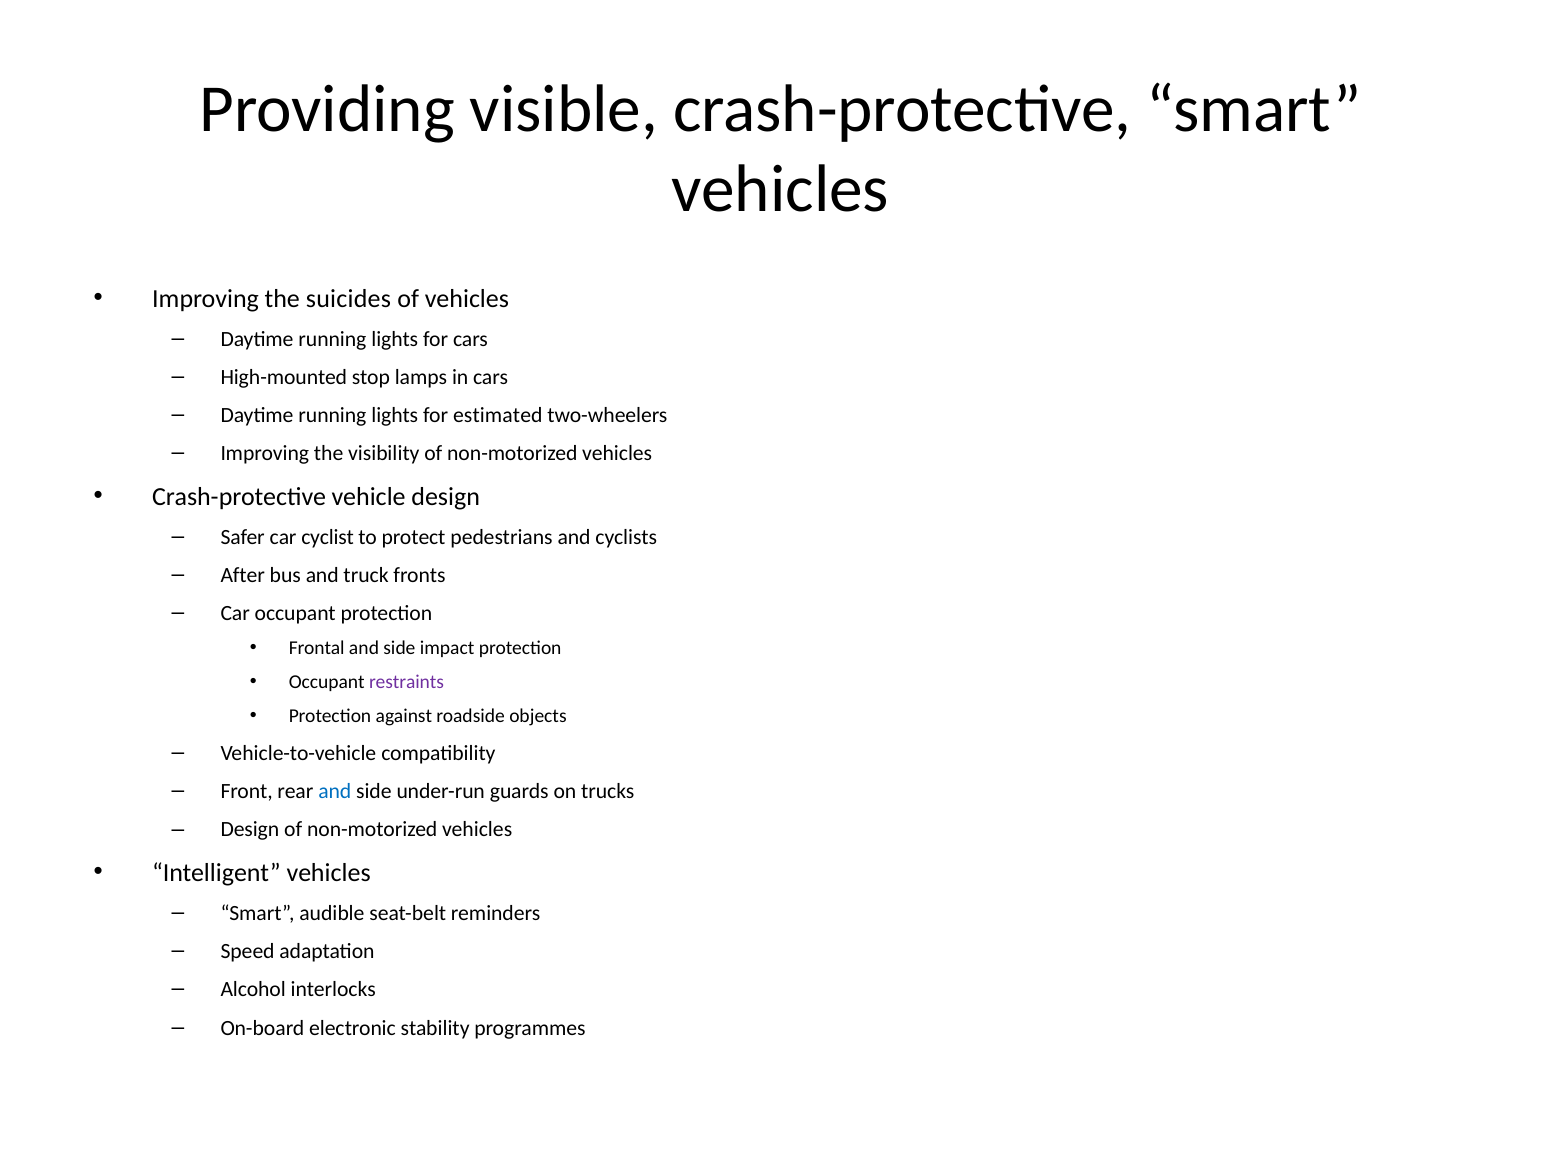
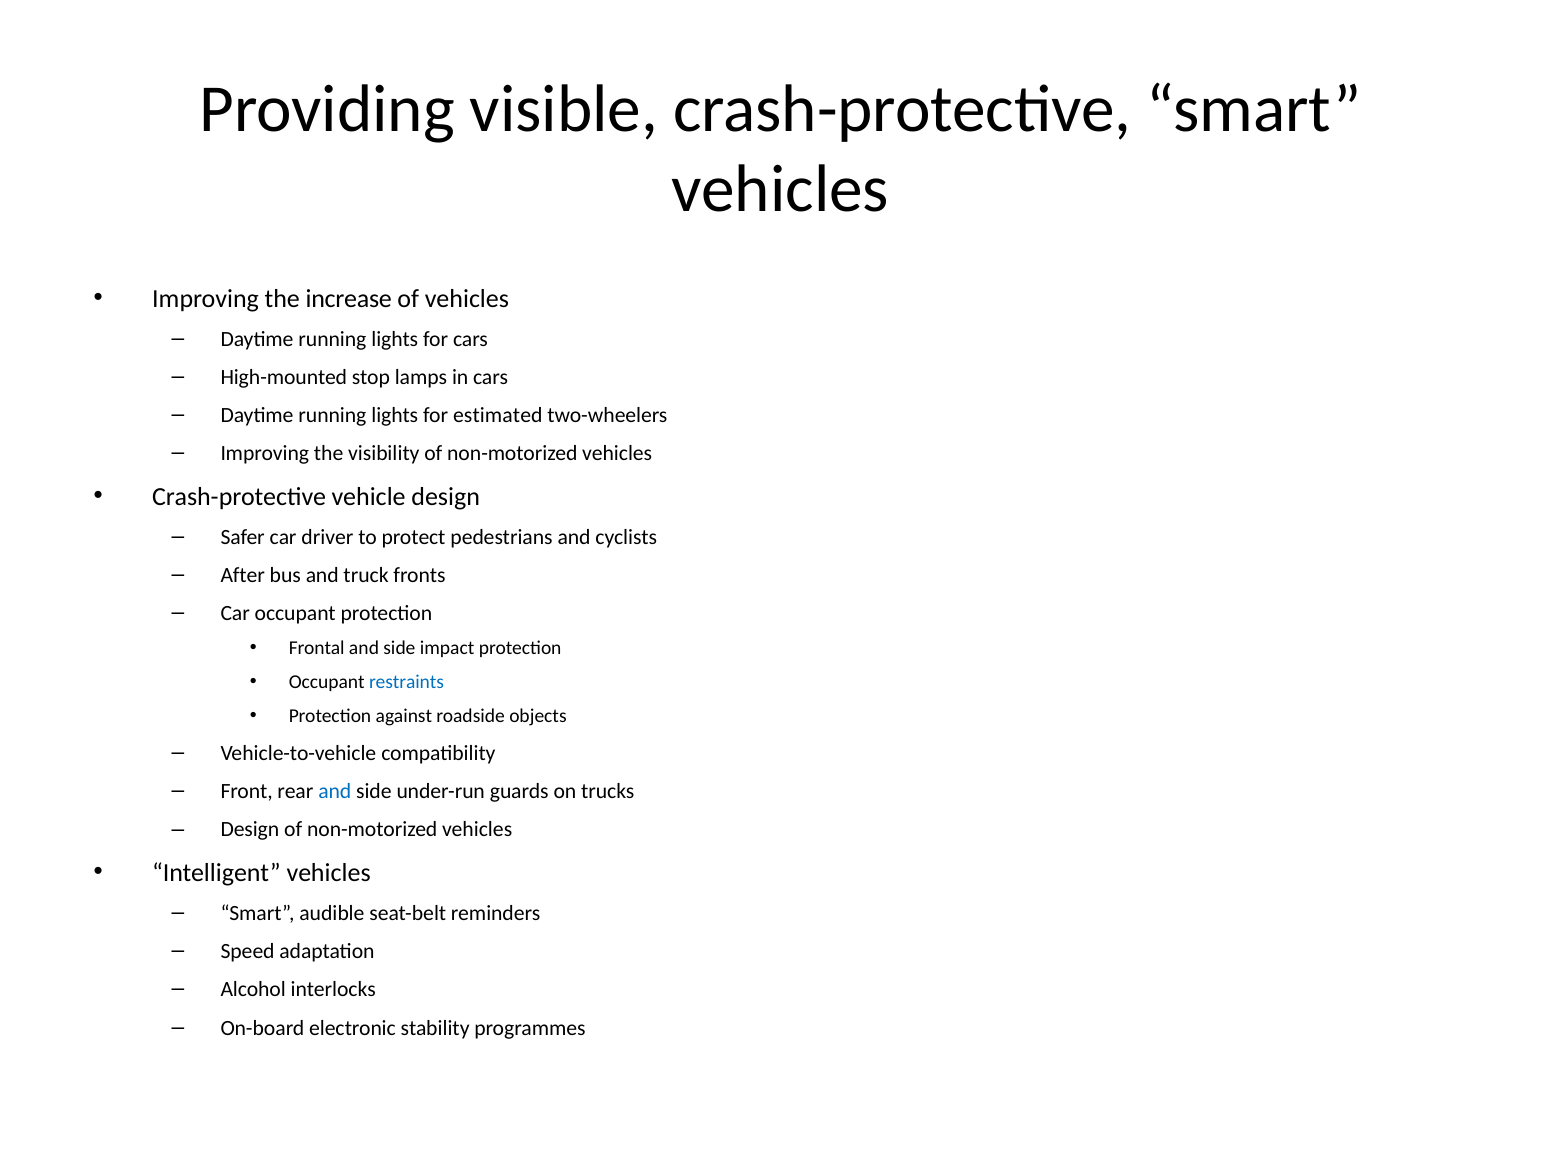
suicides: suicides -> increase
cyclist: cyclist -> driver
restraints colour: purple -> blue
